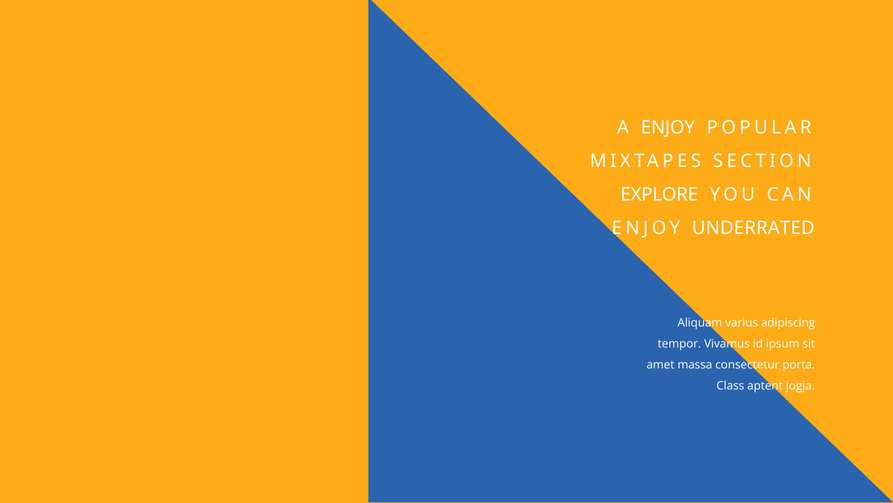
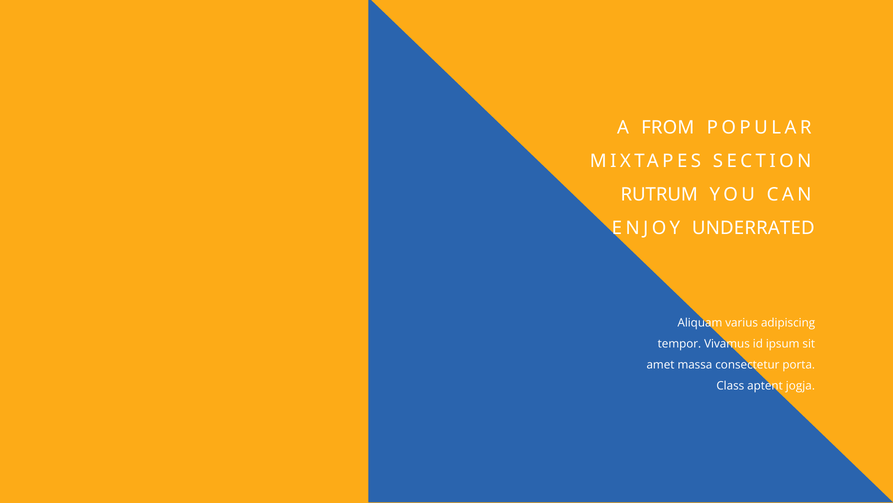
A ENJOY: ENJOY -> FROM
EXPLORE: EXPLORE -> RUTRUM
